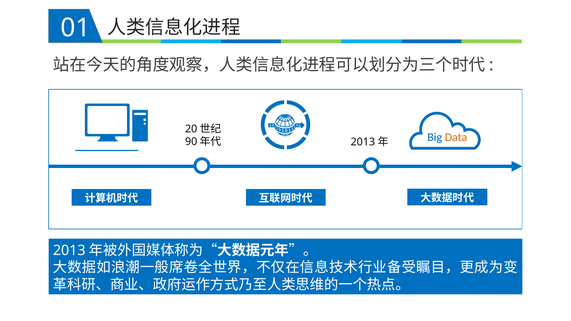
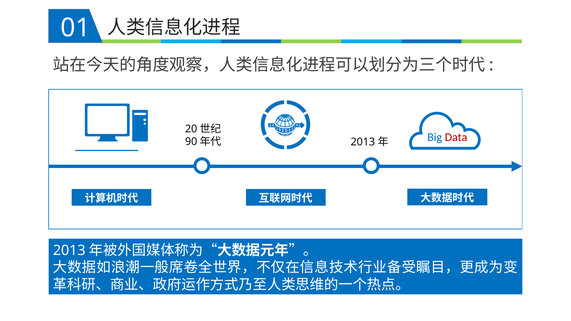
Data colour: orange -> red
